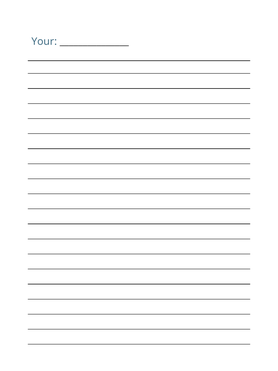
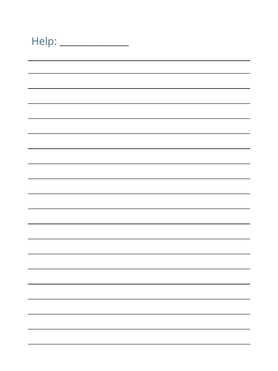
Your: Your -> Help
